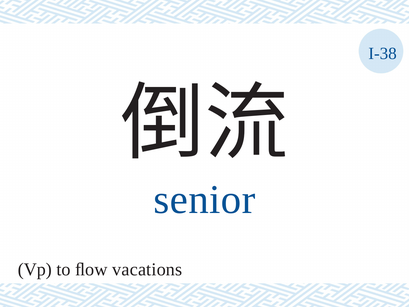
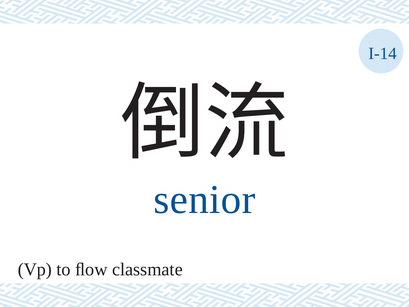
I-38: I-38 -> I-14
vacations: vacations -> classmate
